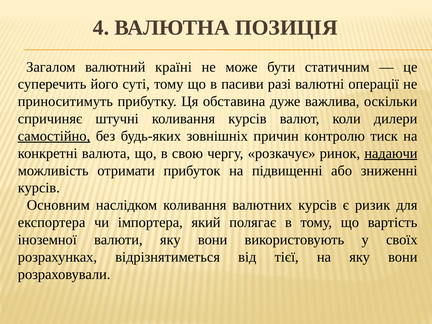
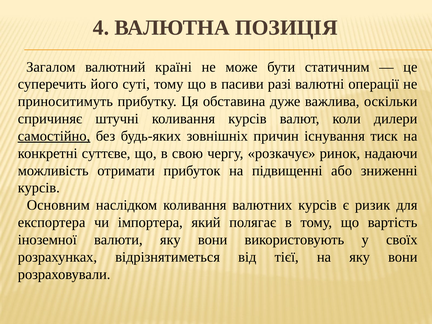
контролю: контролю -> існування
валюта: валюта -> суттєве
надаючи underline: present -> none
